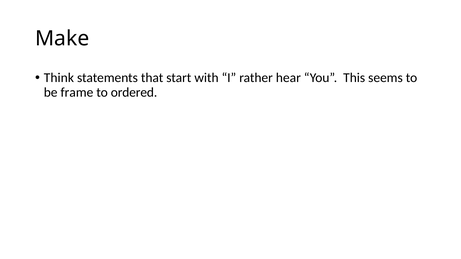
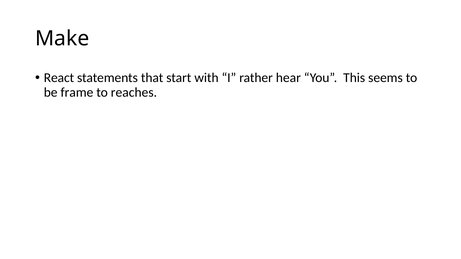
Think: Think -> React
ordered: ordered -> reaches
